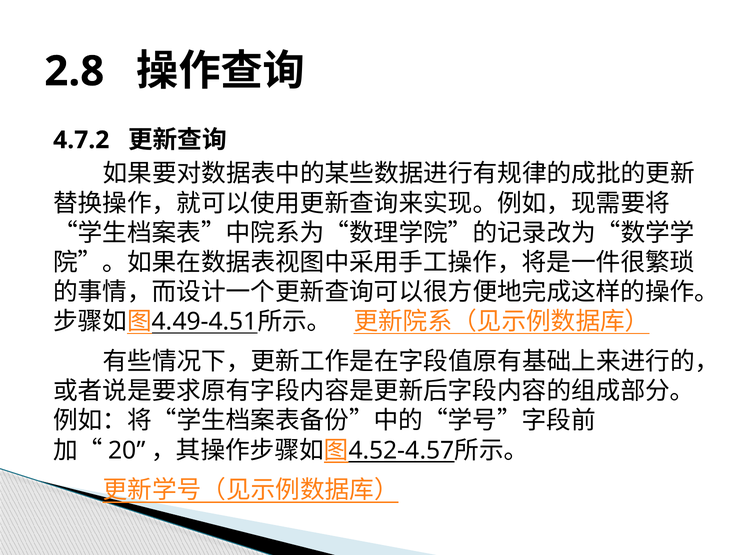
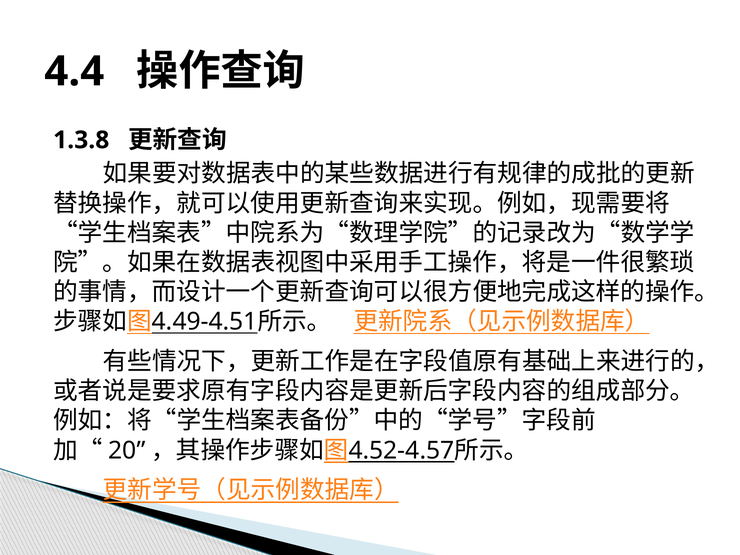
2.8: 2.8 -> 4.4
4.7.2: 4.7.2 -> 1.3.8
